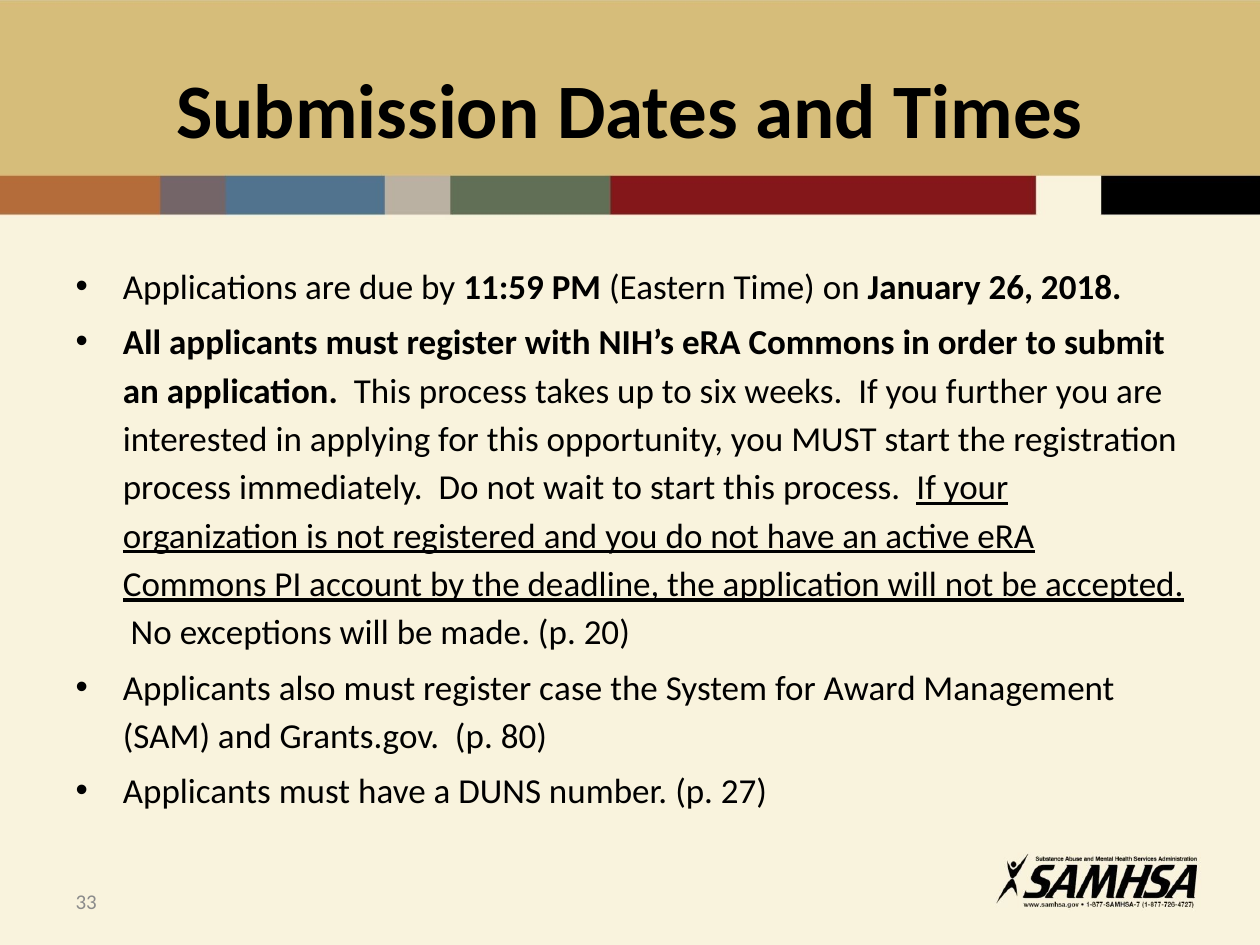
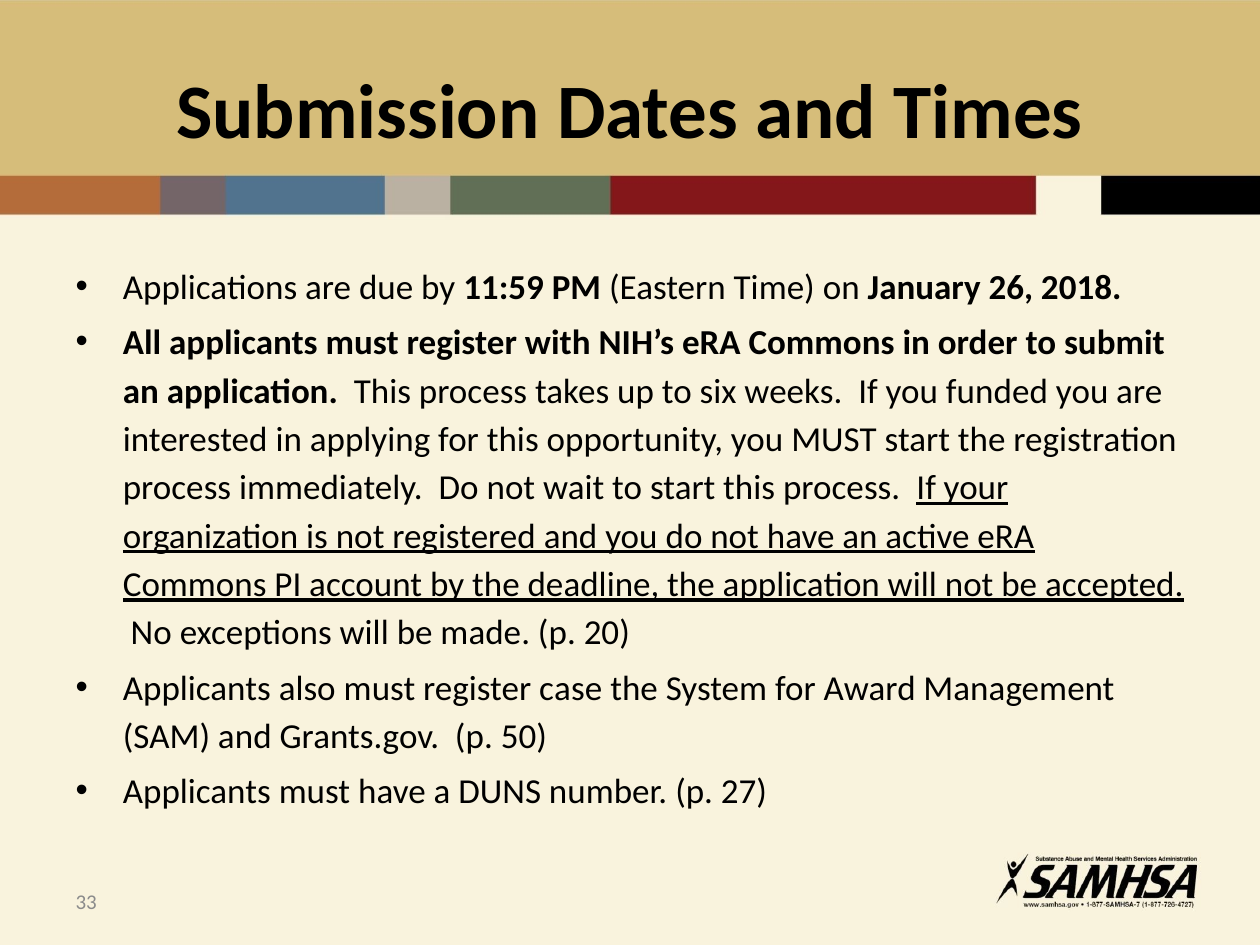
further: further -> funded
80: 80 -> 50
